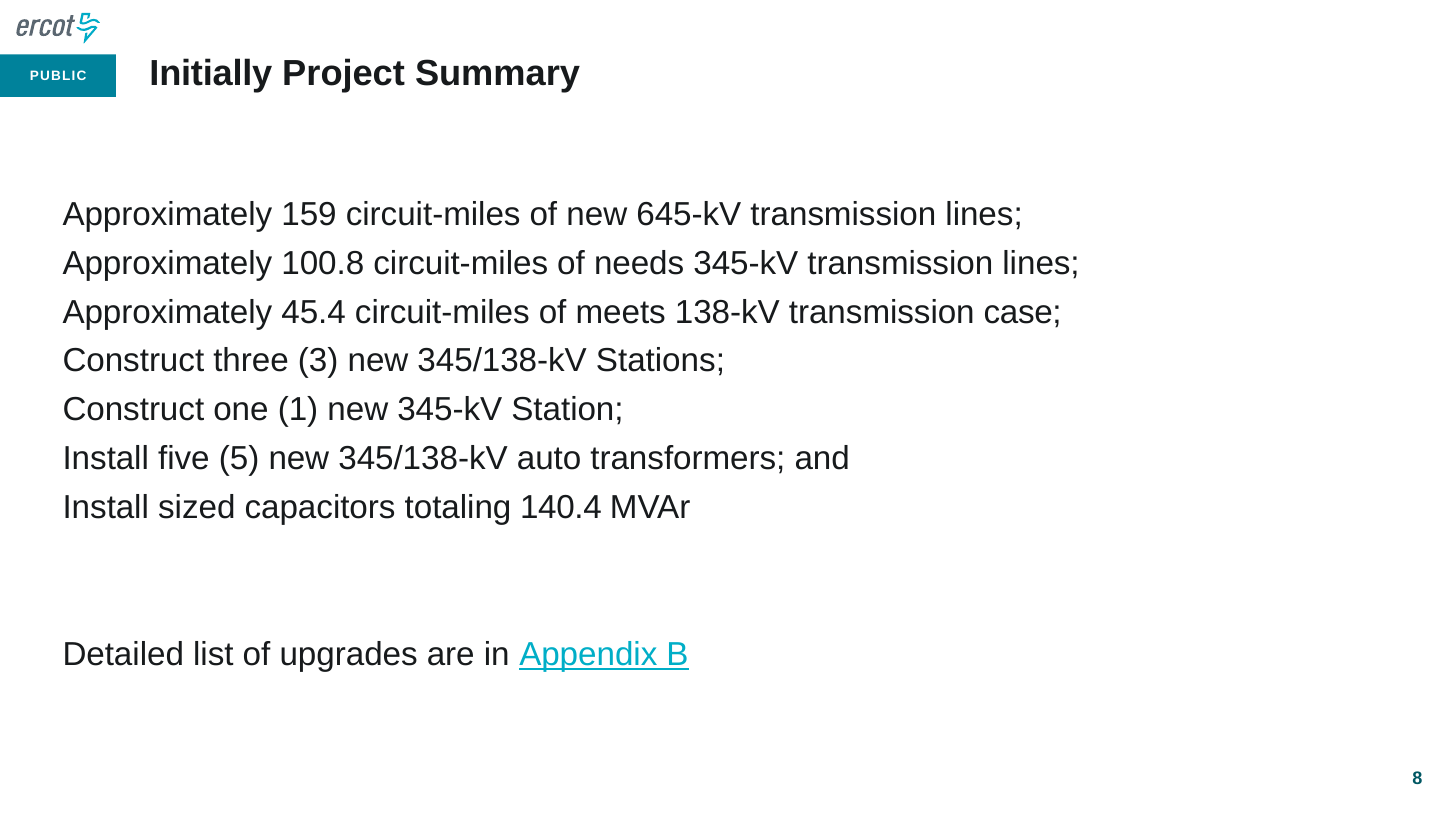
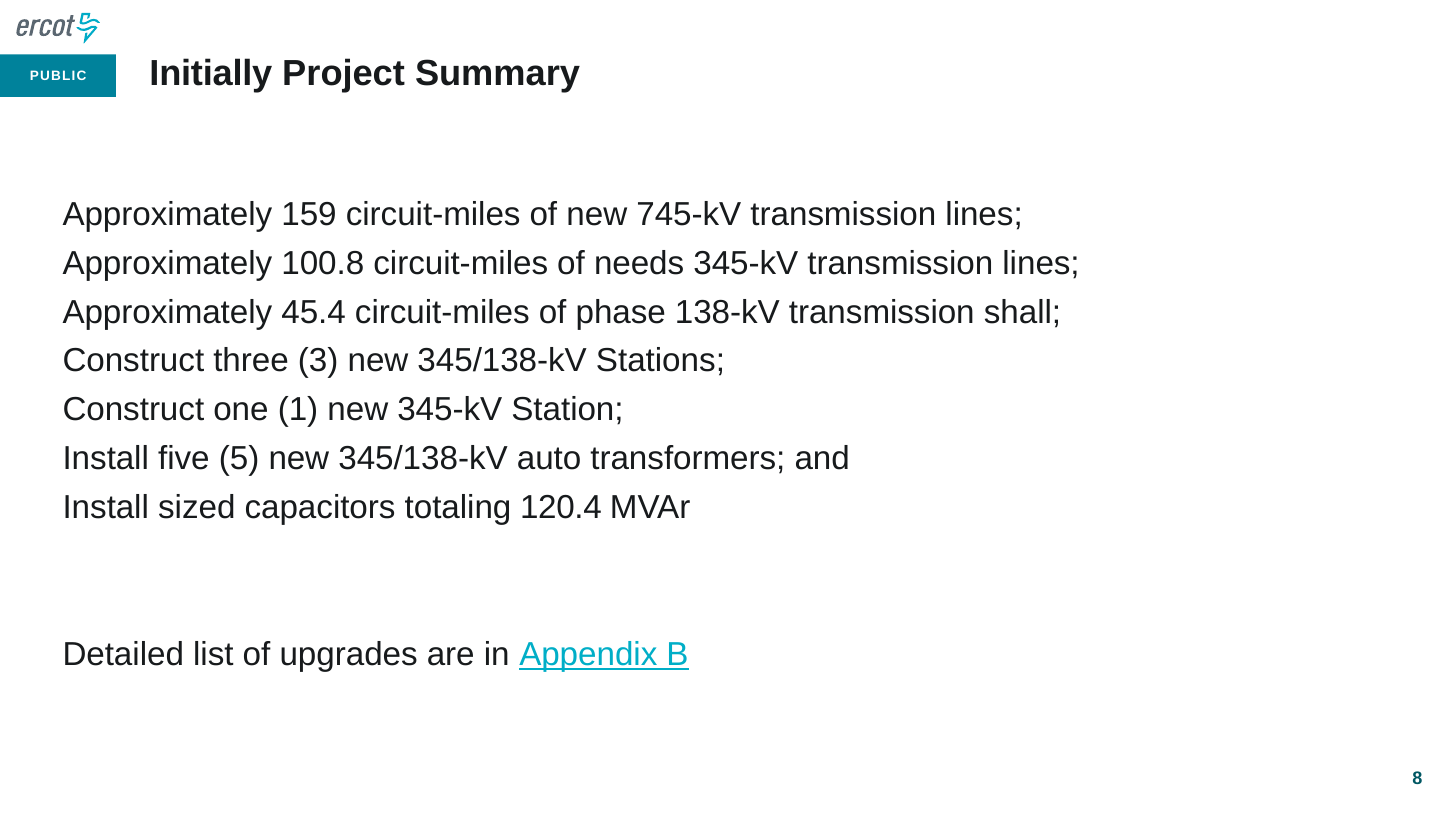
645-kV: 645-kV -> 745-kV
meets: meets -> phase
case: case -> shall
140.4: 140.4 -> 120.4
